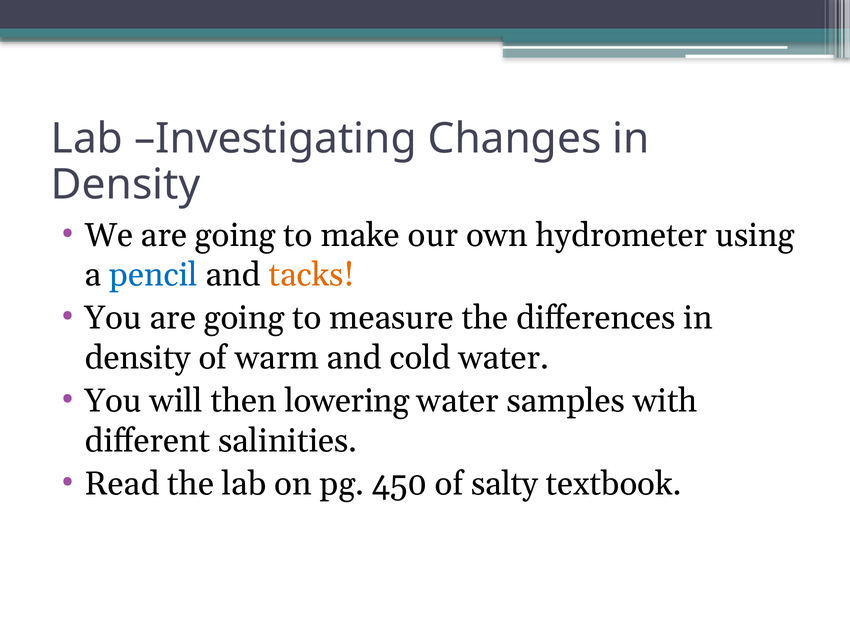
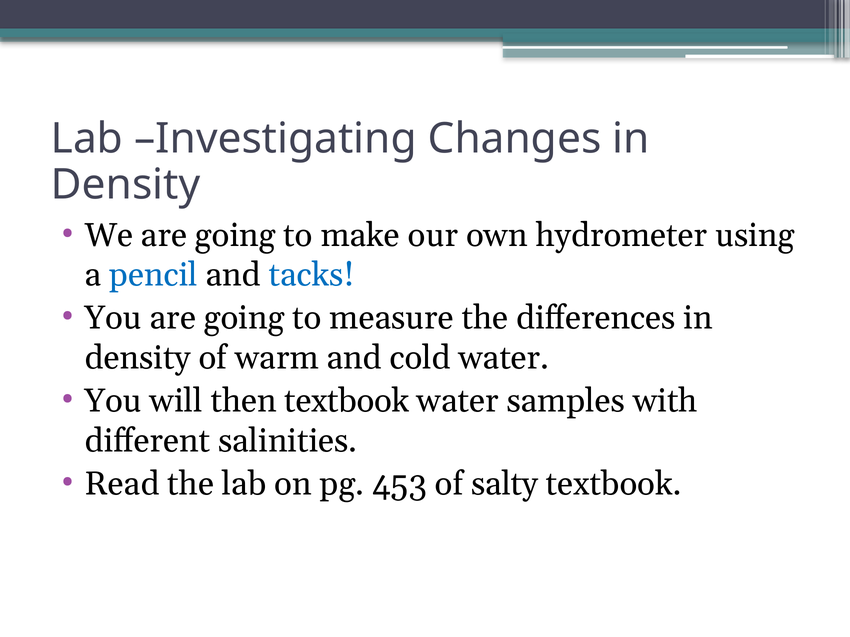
tacks colour: orange -> blue
then lowering: lowering -> textbook
450: 450 -> 453
